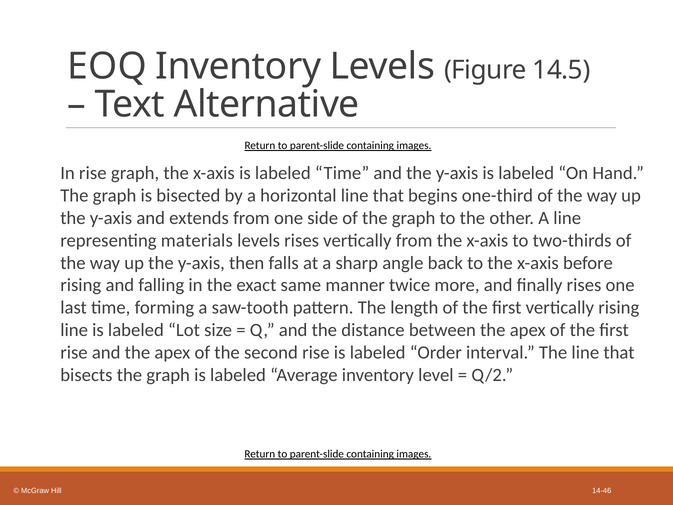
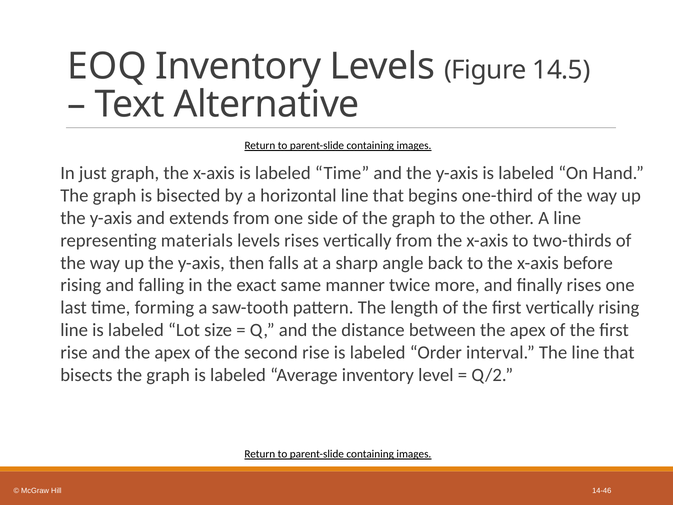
In rise: rise -> just
